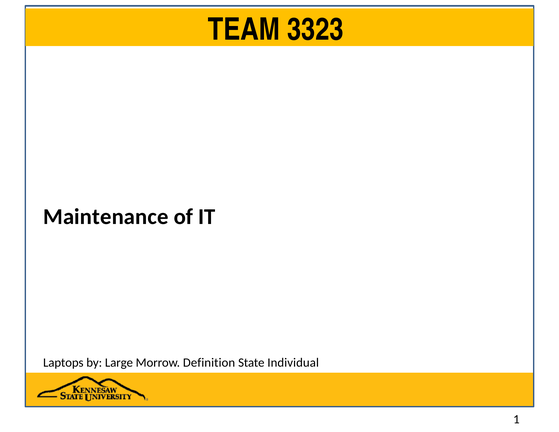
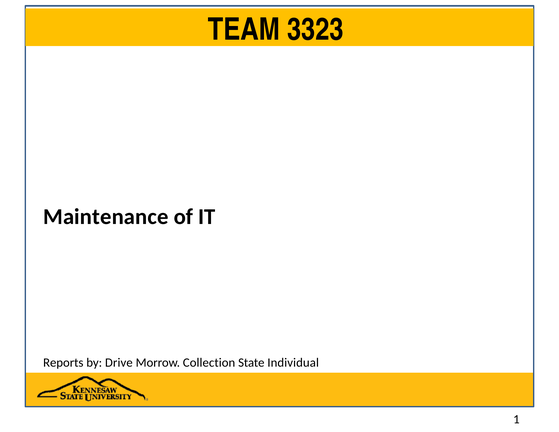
Laptops: Laptops -> Reports
Large: Large -> Drive
Definition: Definition -> Collection
